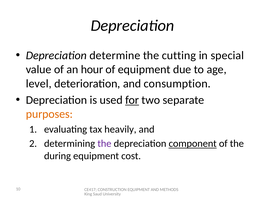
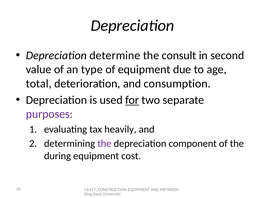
cutting: cutting -> consult
special: special -> second
hour: hour -> type
level: level -> total
purposes colour: orange -> purple
component underline: present -> none
